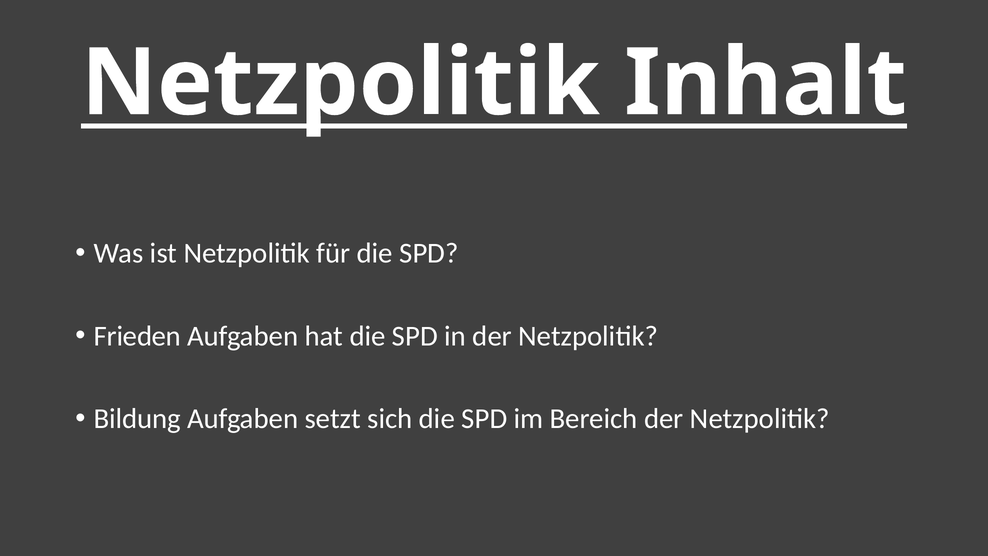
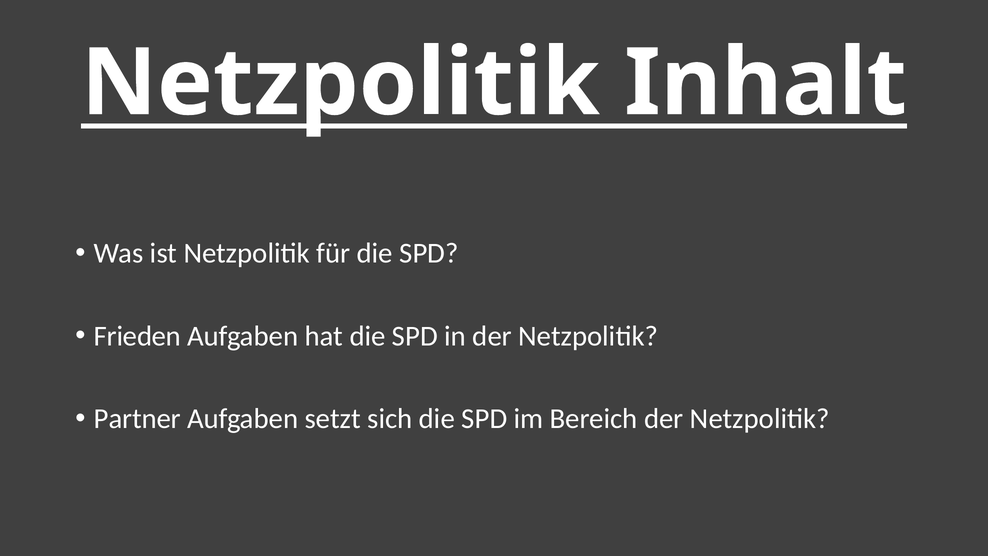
Bildung: Bildung -> Partner
